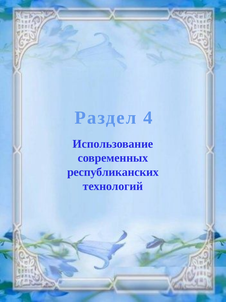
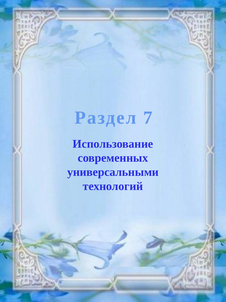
4: 4 -> 7
республиканских: республиканских -> универсальными
